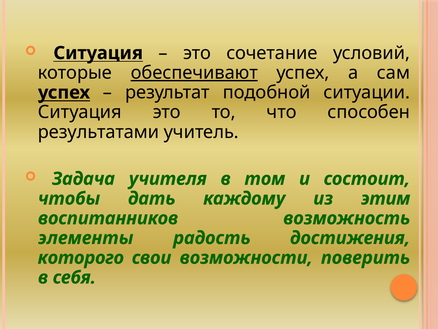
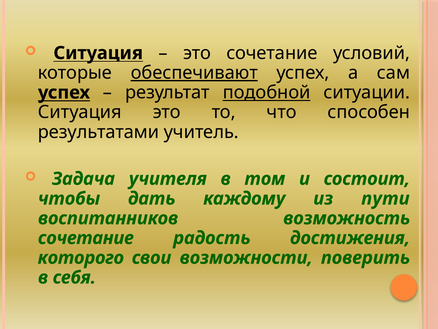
подобной underline: none -> present
этим: этим -> пути
элементы at (86, 238): элементы -> сочетание
